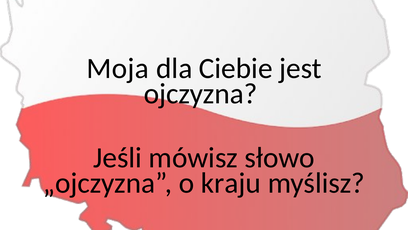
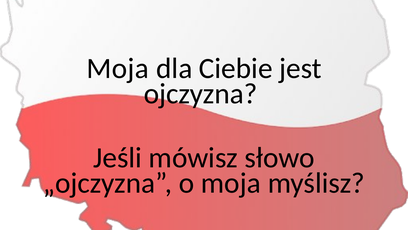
o kraju: kraju -> moja
